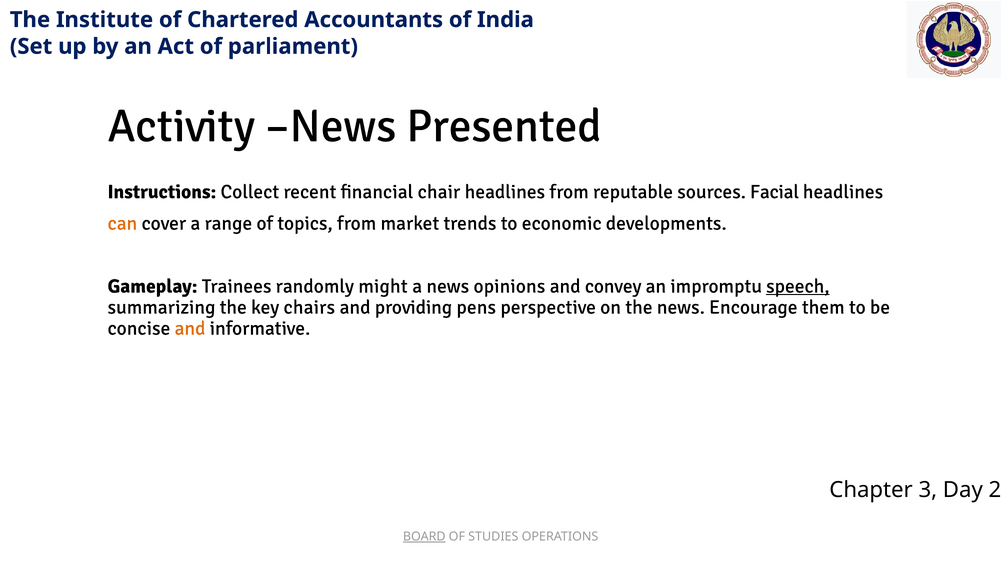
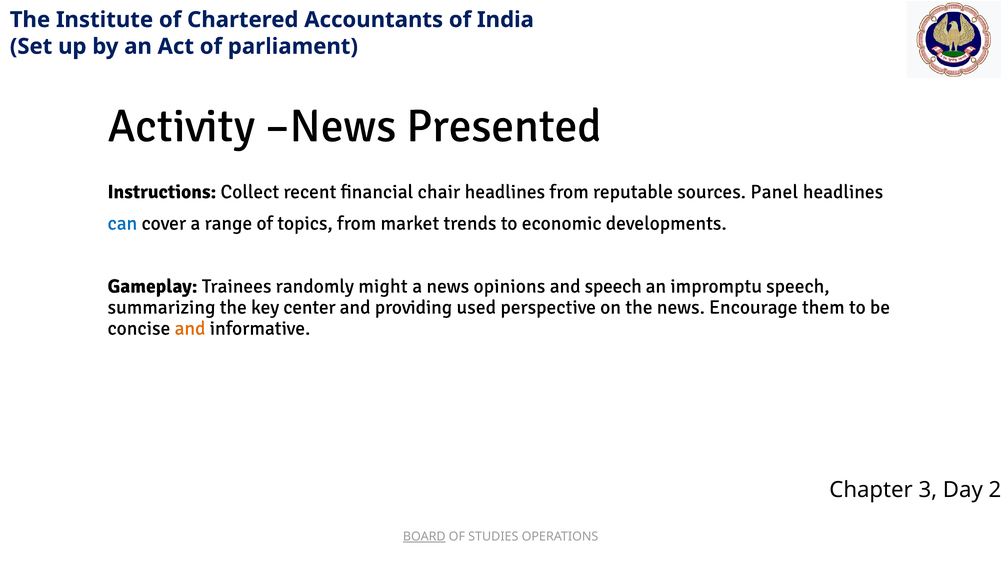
Facial: Facial -> Panel
can colour: orange -> blue
and convey: convey -> speech
speech at (798, 286) underline: present -> none
chairs: chairs -> center
pens: pens -> used
